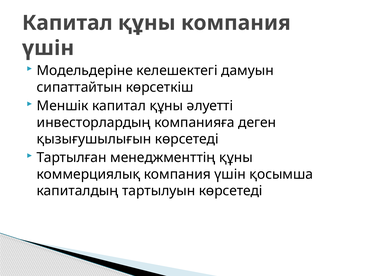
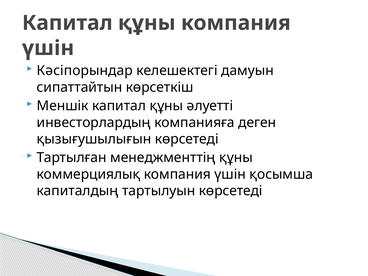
Модельдеріне: Модельдеріне -> Кәсіпорындар
